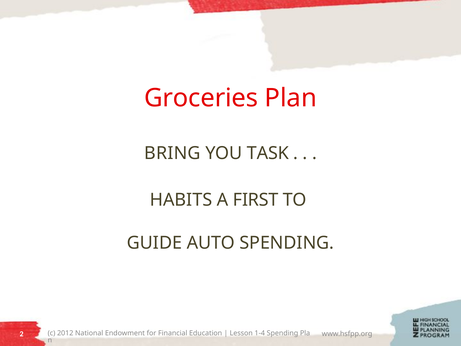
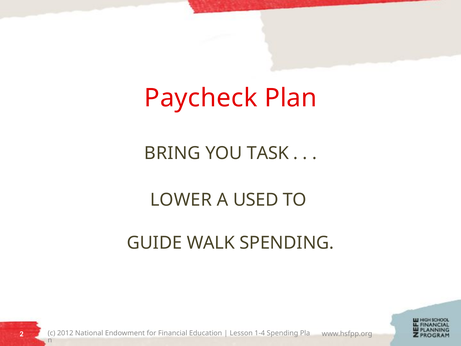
Groceries: Groceries -> Paycheck
HABITS: HABITS -> LOWER
FIRST: FIRST -> USED
AUTO: AUTO -> WALK
